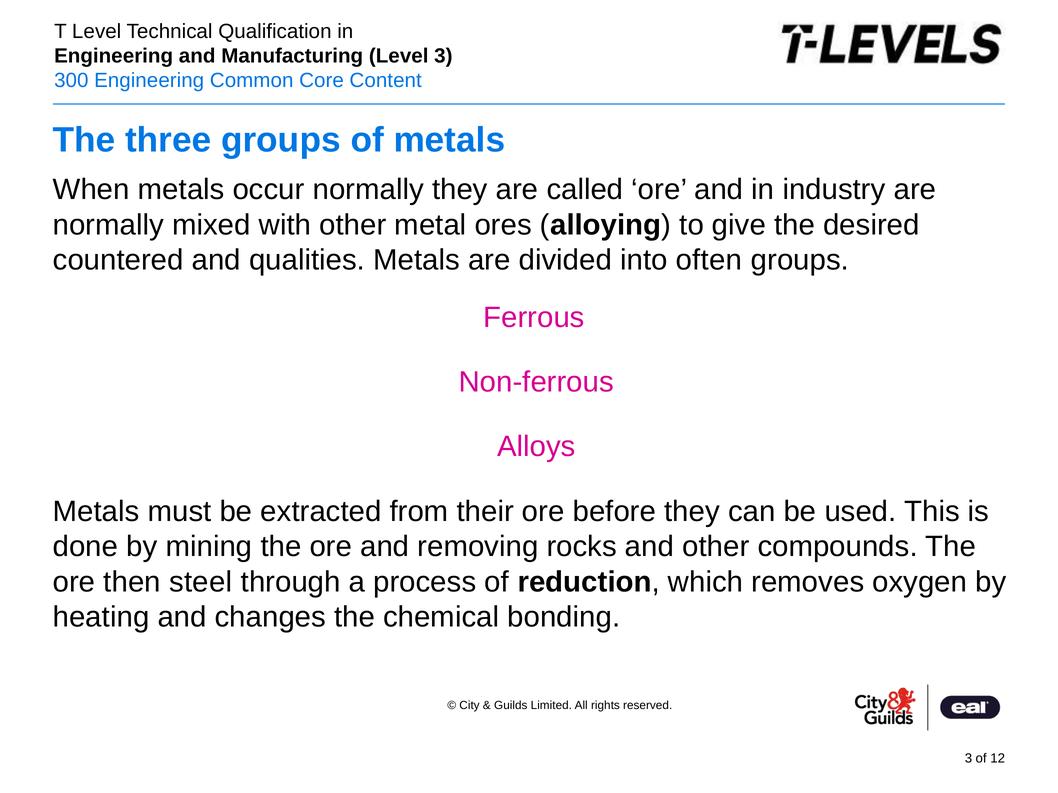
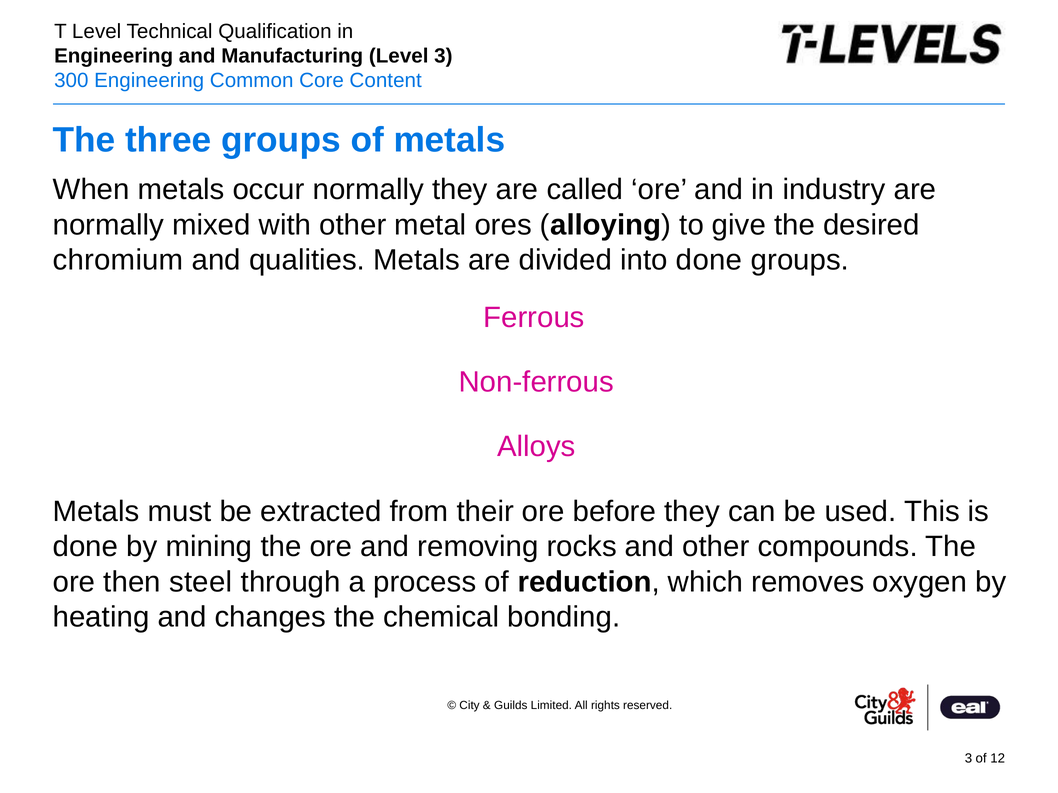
countered: countered -> chromium
into often: often -> done
